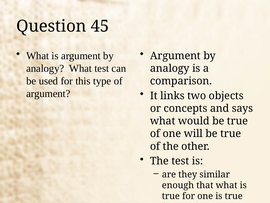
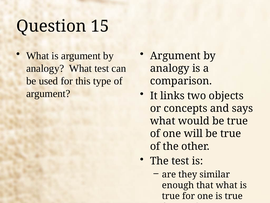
45: 45 -> 15
